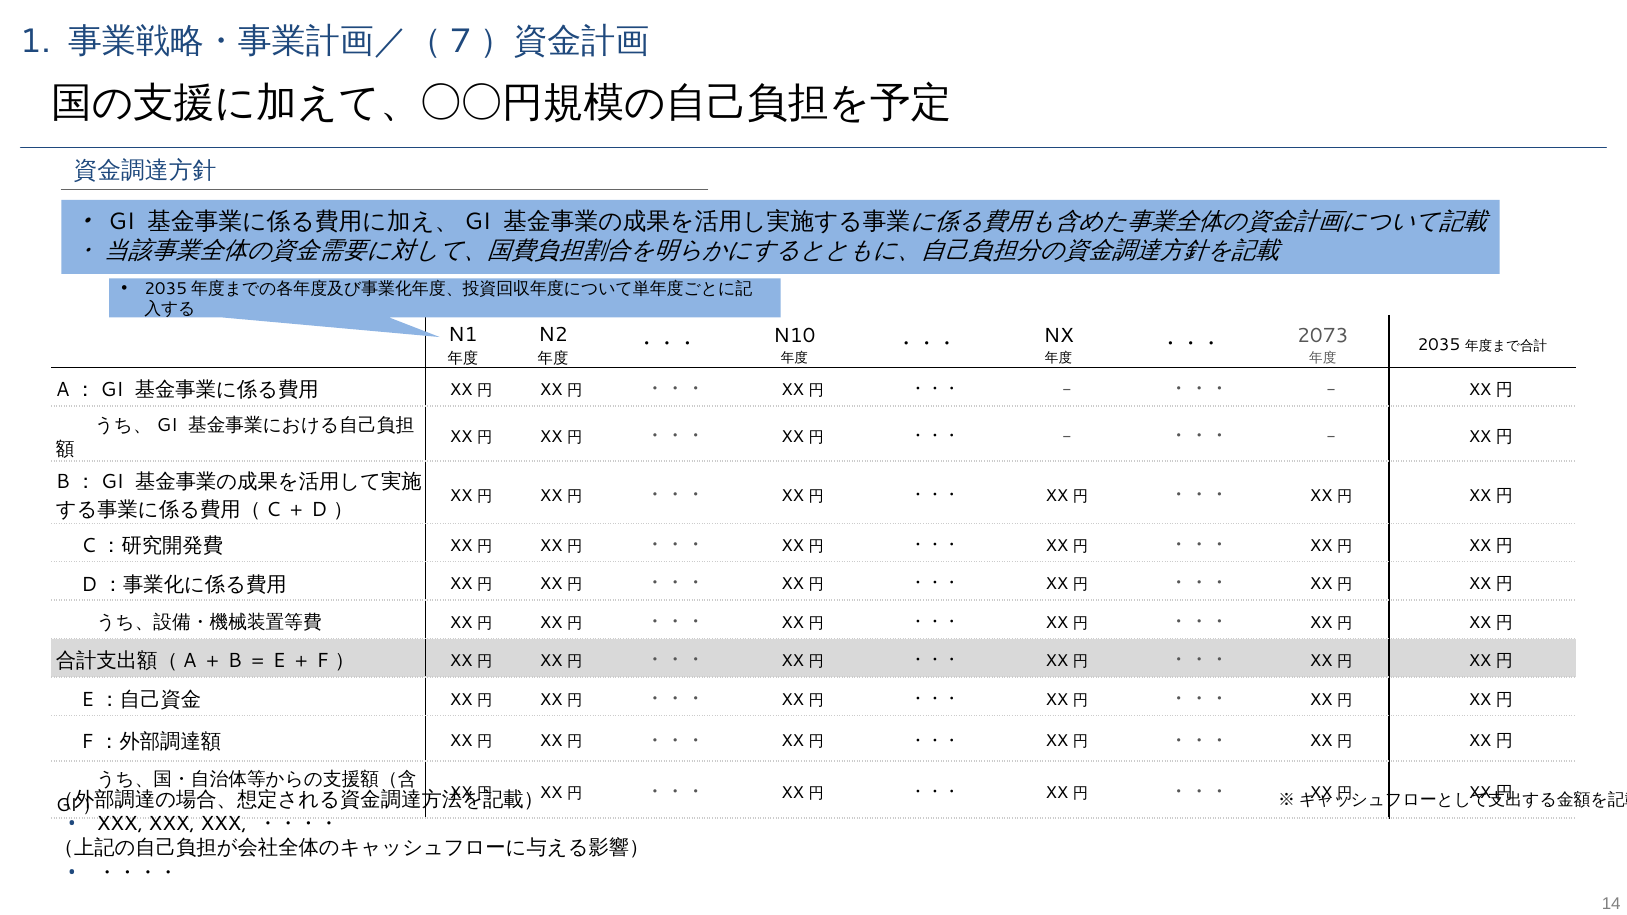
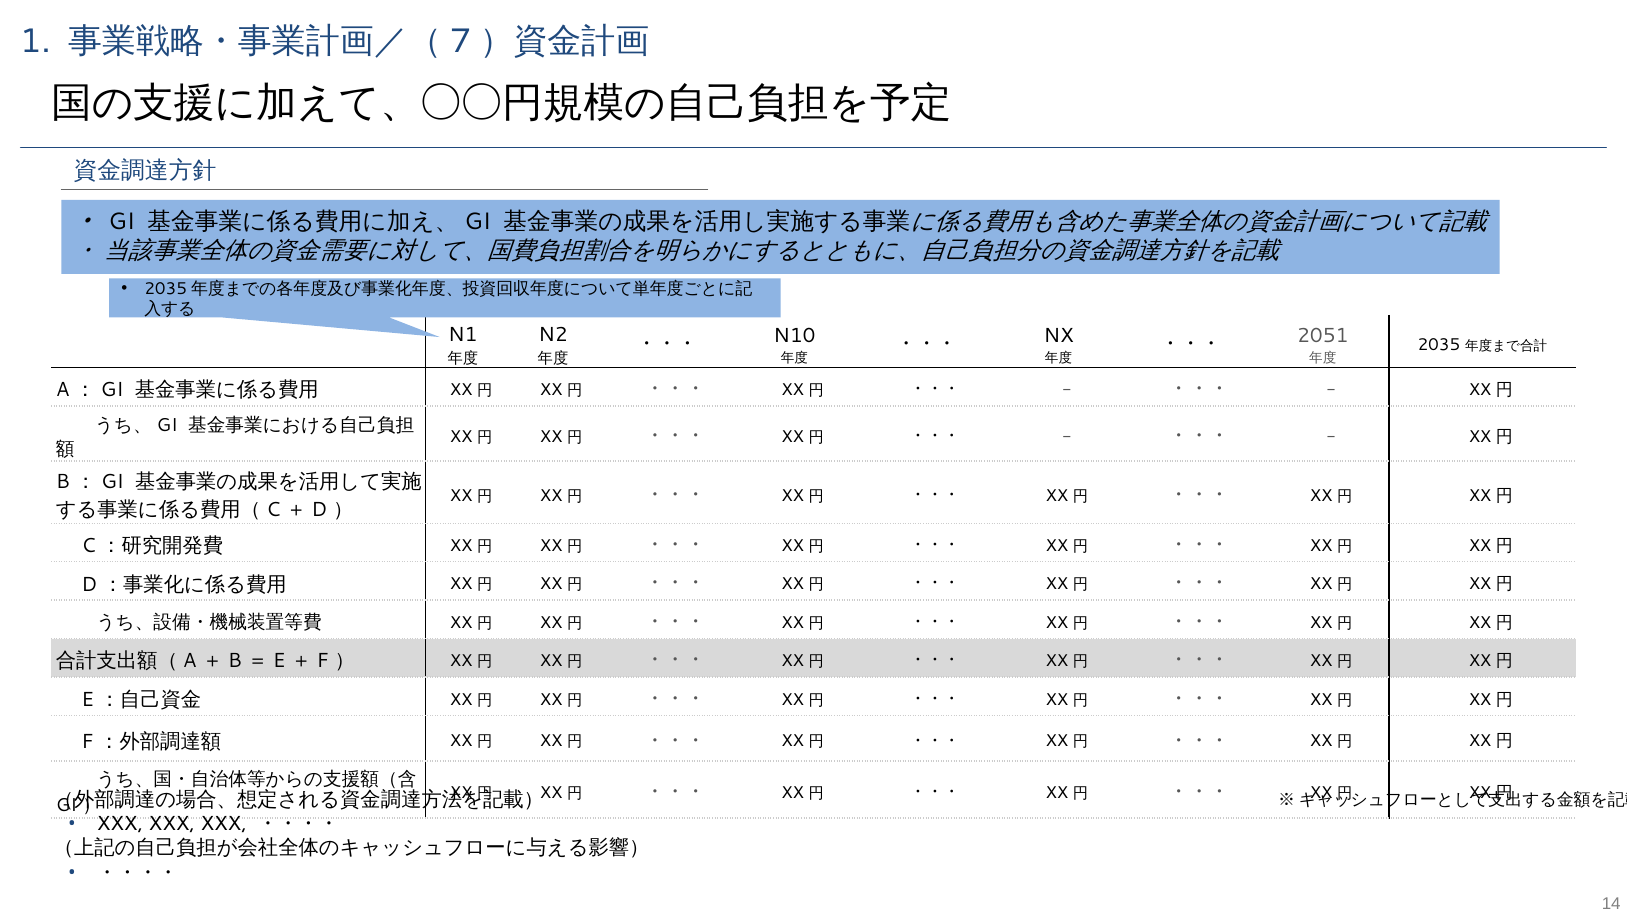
2073: 2073 -> 2051
